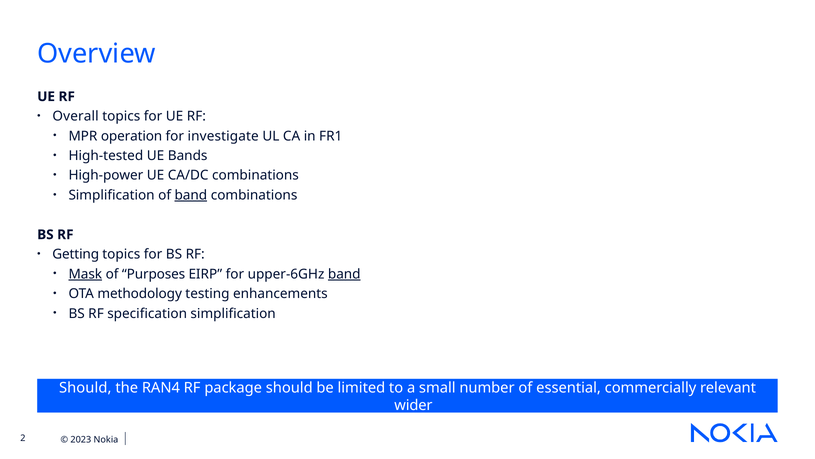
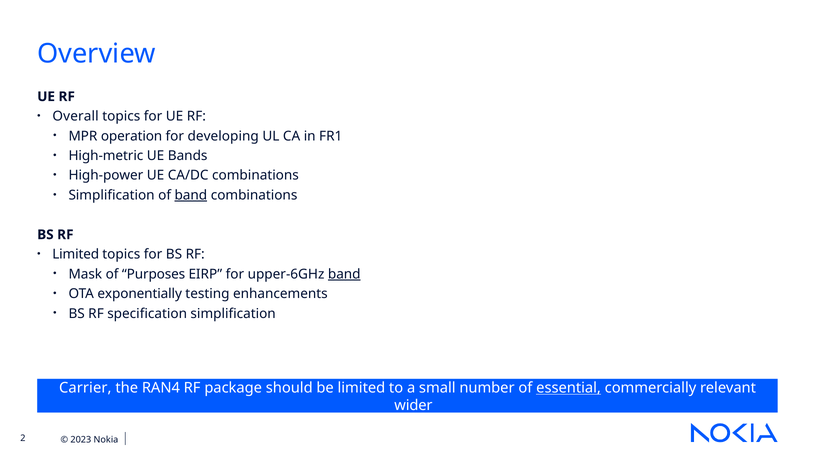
investigate: investigate -> developing
High-tested: High-tested -> High-metric
Getting at (76, 254): Getting -> Limited
Mask underline: present -> none
methodology: methodology -> exponentially
Should at (85, 387): Should -> Carrier
essential underline: none -> present
